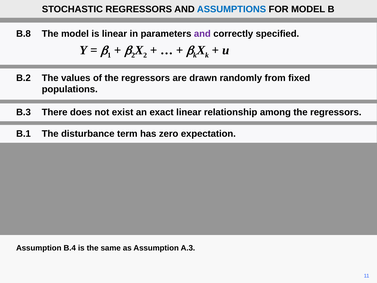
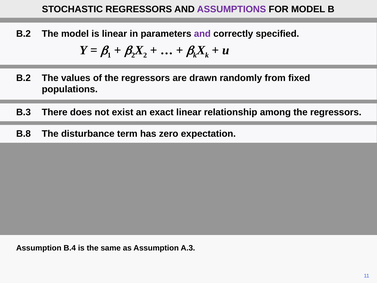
ASSUMPTIONS colour: blue -> purple
B.8 at (23, 34): B.8 -> B.2
B.1: B.1 -> B.8
